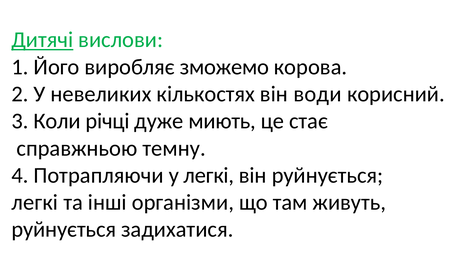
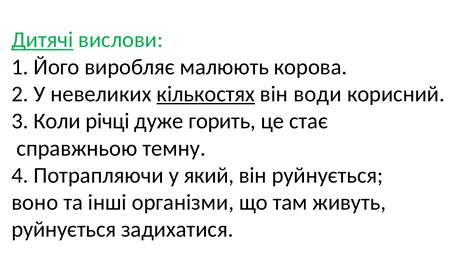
зможемо: зможемо -> малюють
кількостях underline: none -> present
миють: миють -> горить
у легкі: легкі -> який
легкі at (35, 202): легкі -> воно
